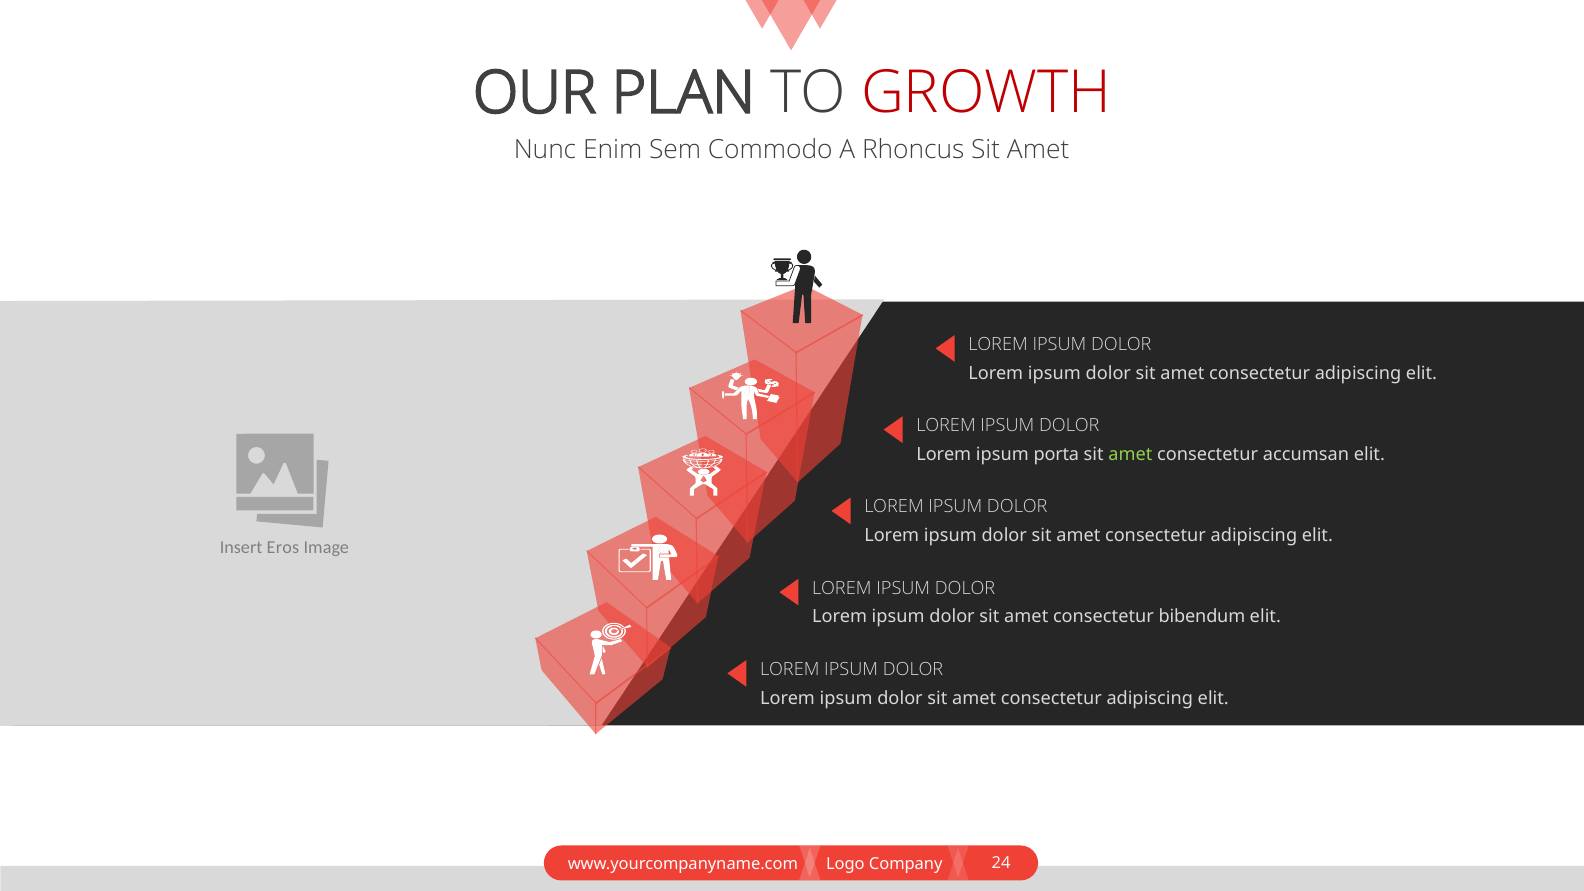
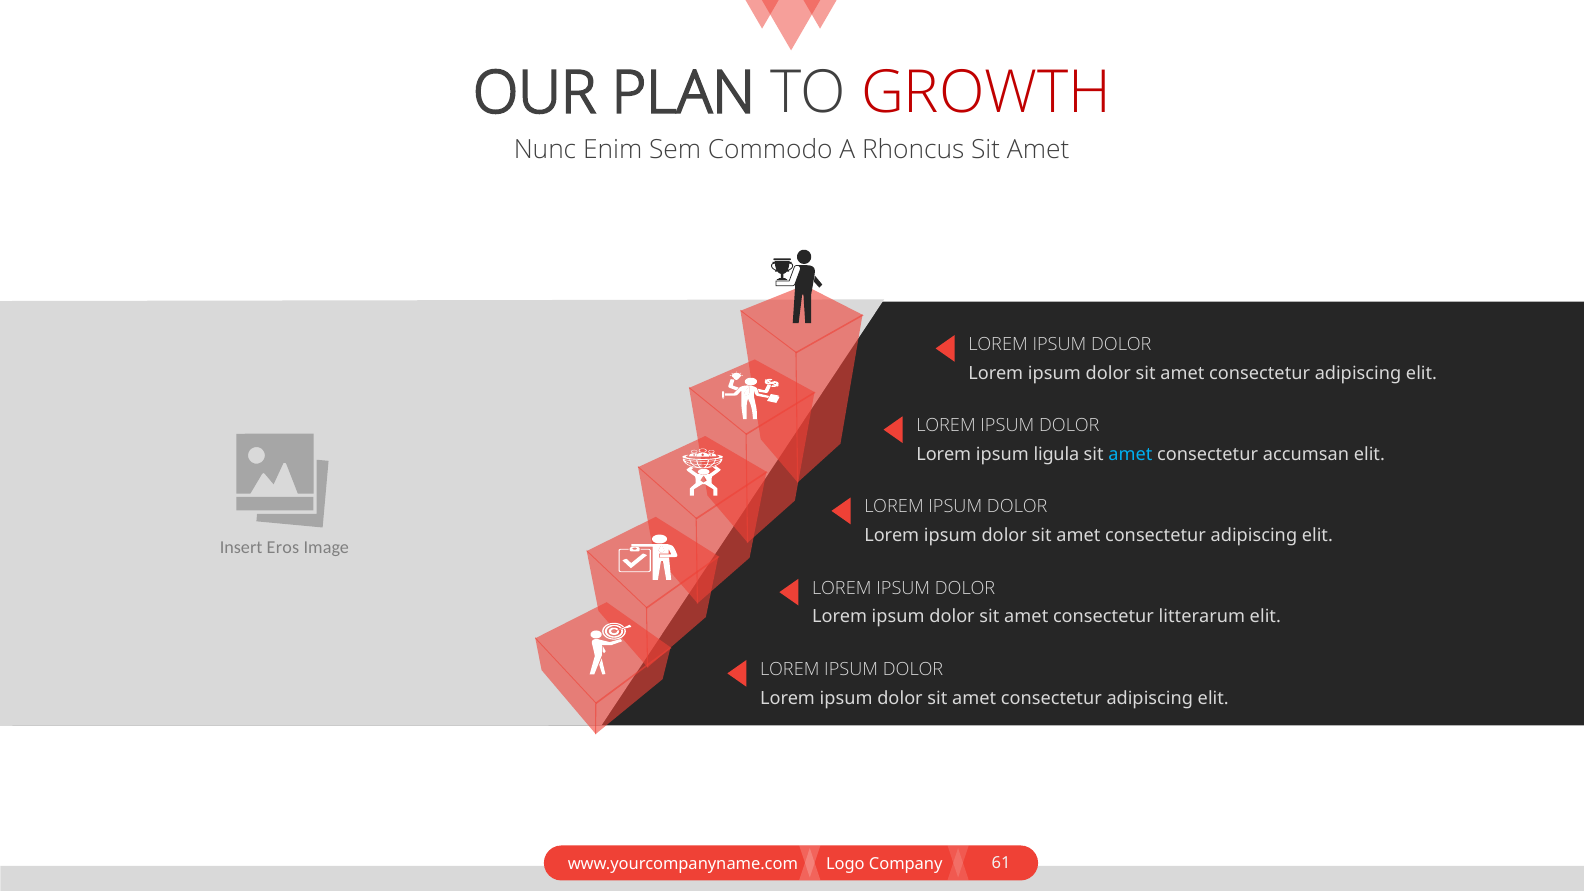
porta: porta -> ligula
amet at (1130, 454) colour: light green -> light blue
bibendum: bibendum -> litterarum
24: 24 -> 61
